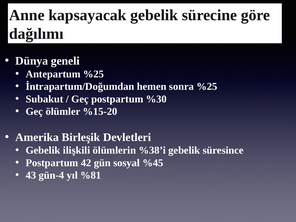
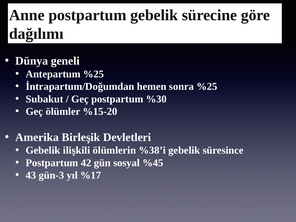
Anne kapsayacak: kapsayacak -> postpartum
gün-4: gün-4 -> gün-3
%81: %81 -> %17
